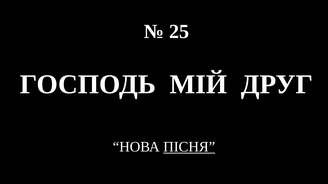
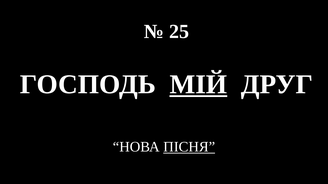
МІЙ underline: none -> present
